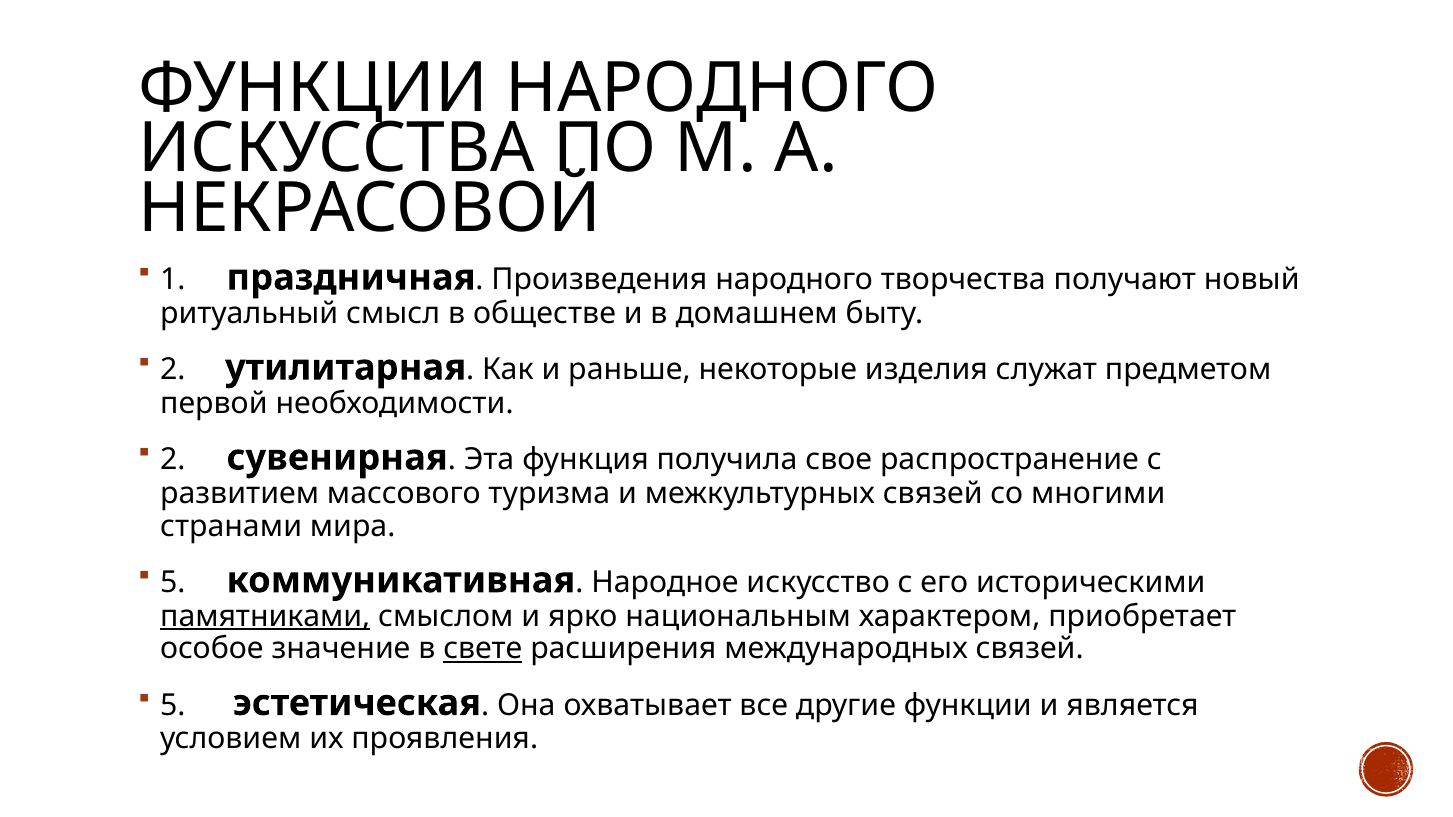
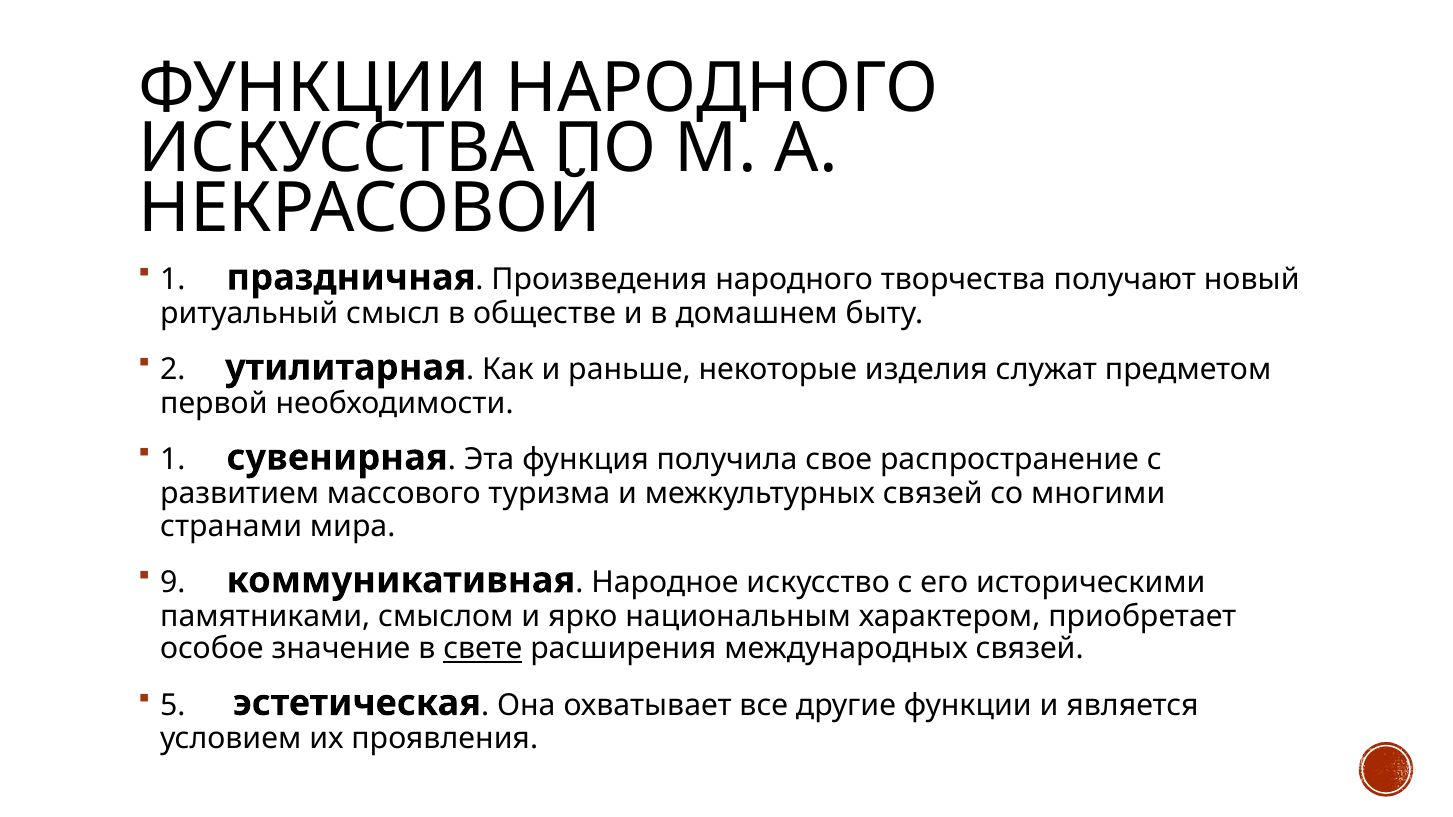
2 at (173, 460): 2 -> 1
5 at (173, 583): 5 -> 9
памятниками underline: present -> none
